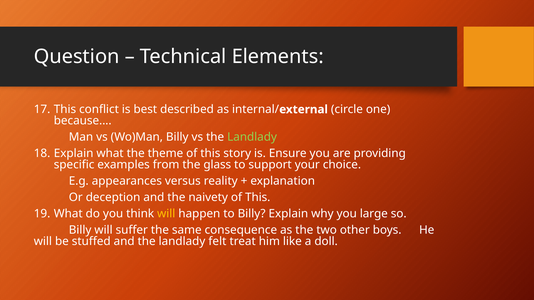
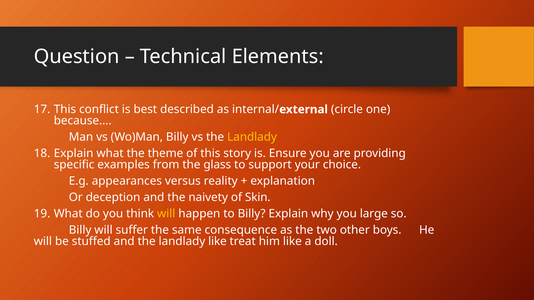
Landlady at (252, 137) colour: light green -> yellow
naivety of This: This -> Skin
landlady felt: felt -> like
